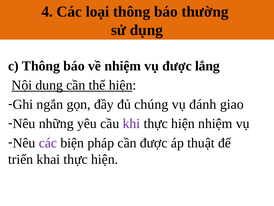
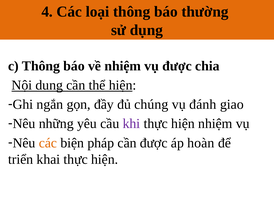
lắng: lắng -> chia
các at (48, 143) colour: purple -> orange
thuật: thuật -> hoàn
